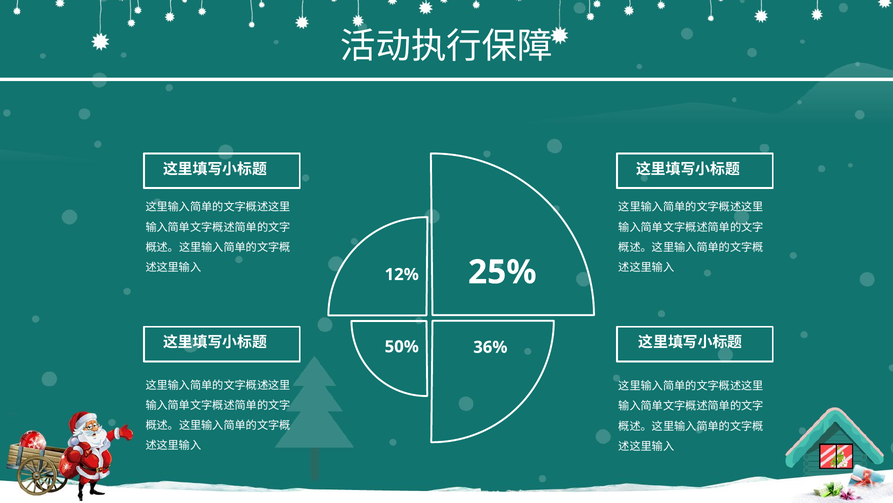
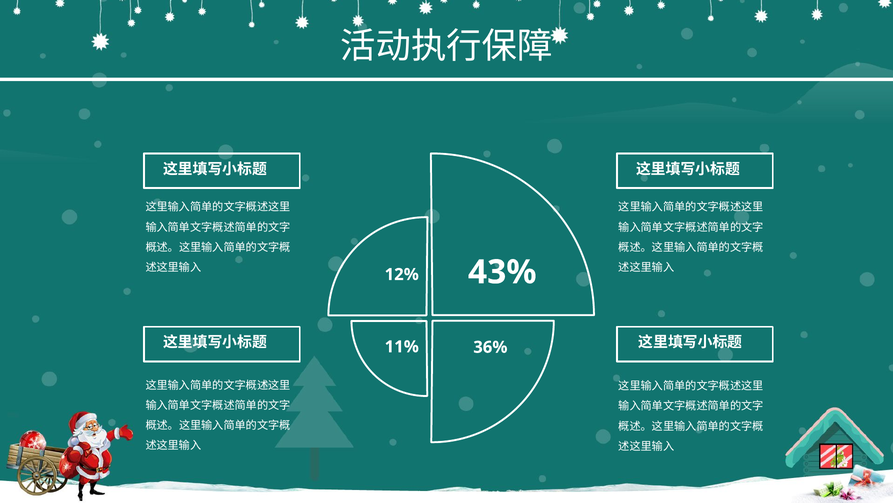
25%: 25% -> 43%
50%: 50% -> 11%
